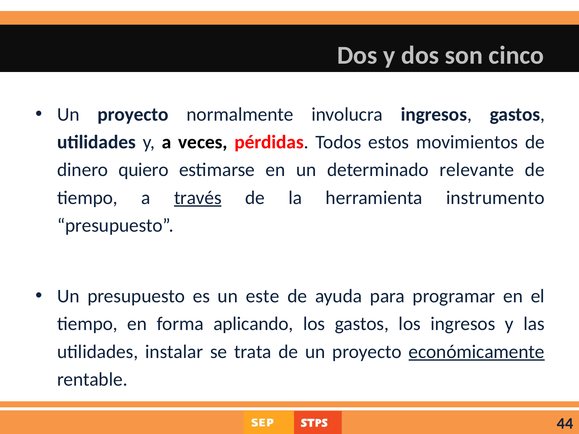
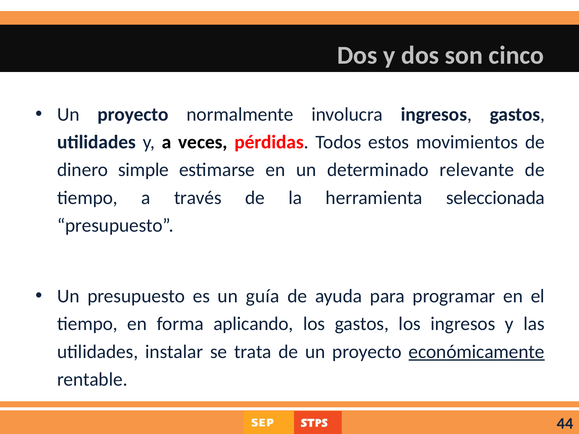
quiero: quiero -> simple
través underline: present -> none
instrumento: instrumento -> seleccionada
este: este -> guía
